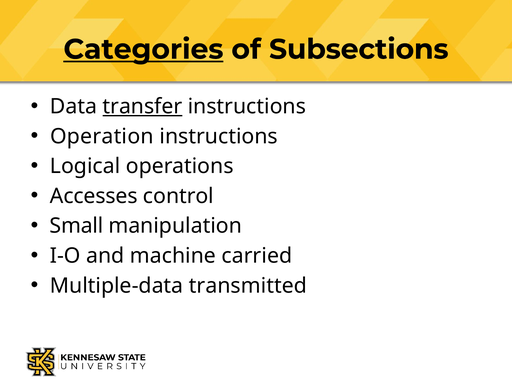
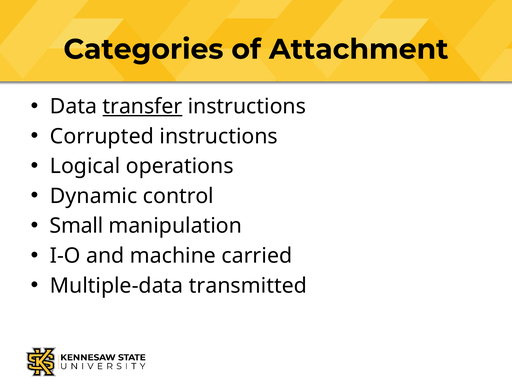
Categories underline: present -> none
Subsections: Subsections -> Attachment
Operation: Operation -> Corrupted
Accesses: Accesses -> Dynamic
